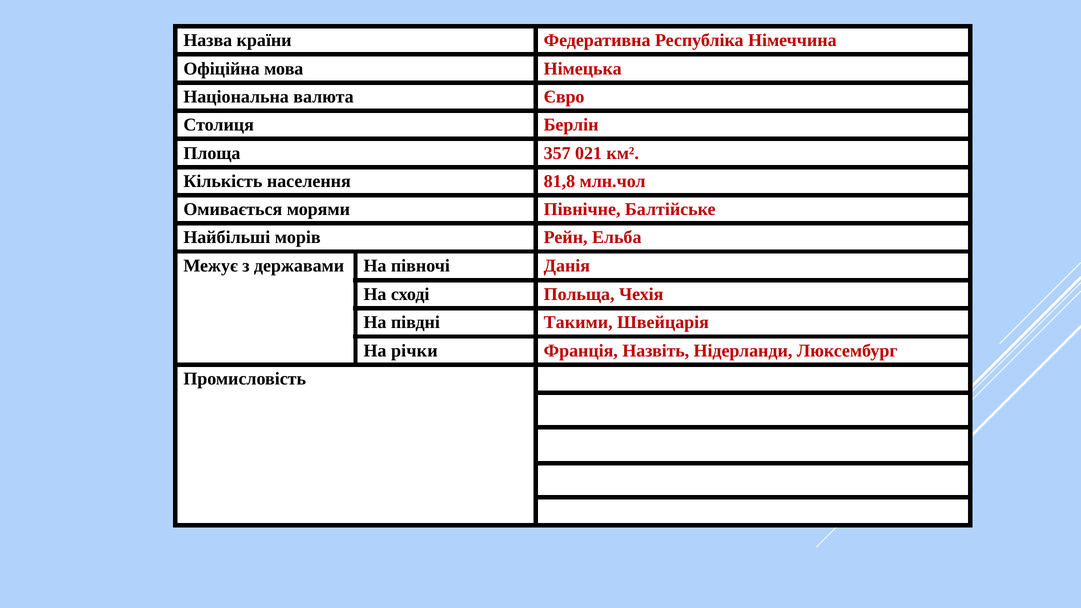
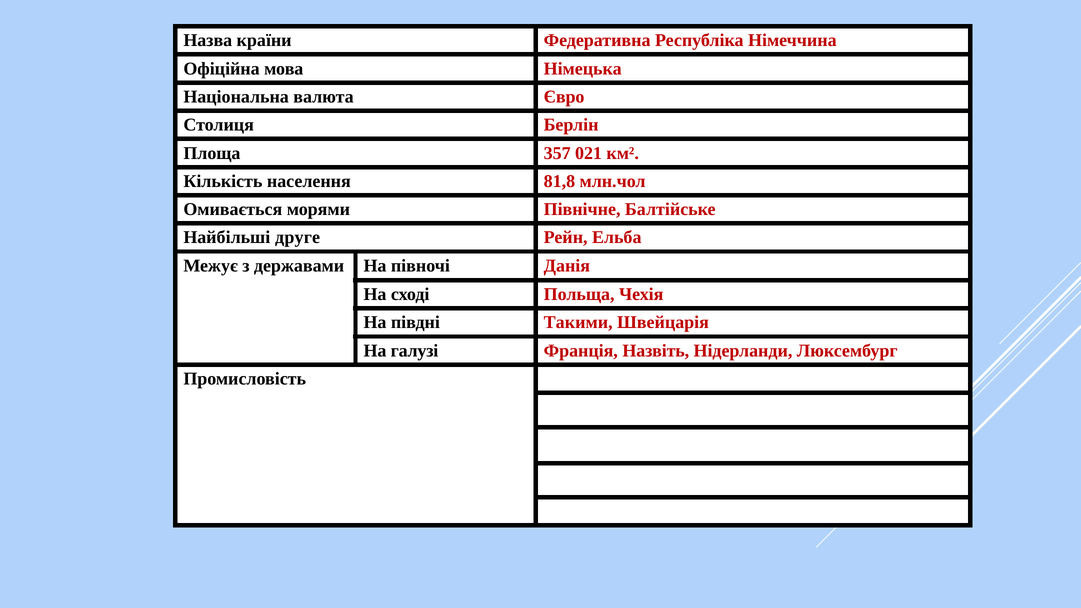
морів: морів -> друге
річки: річки -> галузі
